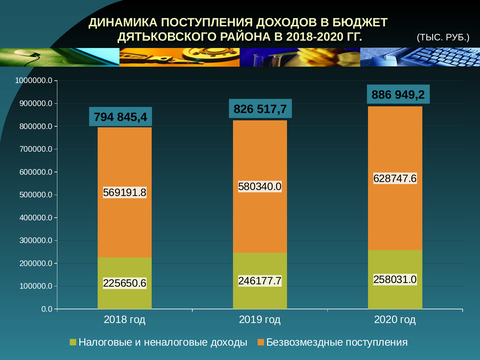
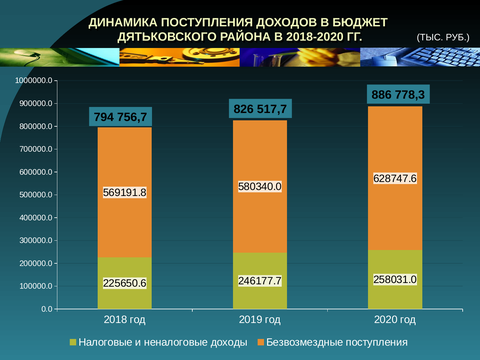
949,2: 949,2 -> 778,3
845,4: 845,4 -> 756,7
